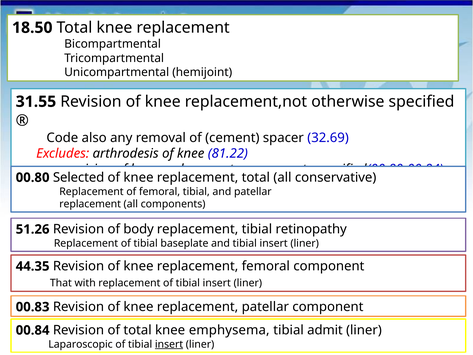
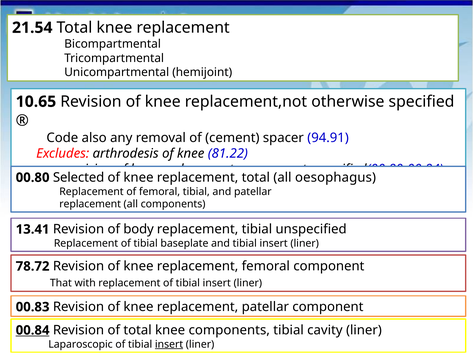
18.50: 18.50 -> 21.54
31.55: 31.55 -> 10.65
32.69: 32.69 -> 94.91
conservative: conservative -> oesophagus
51.26: 51.26 -> 13.41
retinopathy: retinopathy -> unspecified
44.35: 44.35 -> 78.72
00.84 underline: none -> present
knee emphysema: emphysema -> components
admit: admit -> cavity
